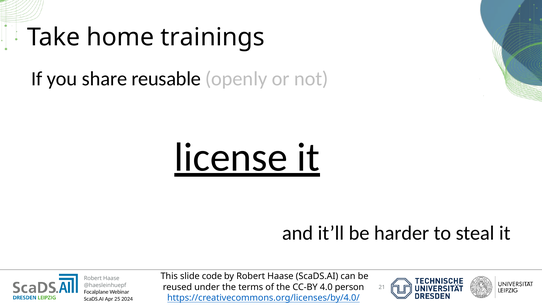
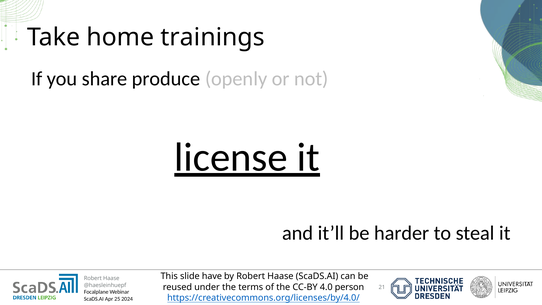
reusable: reusable -> produce
code: code -> have
